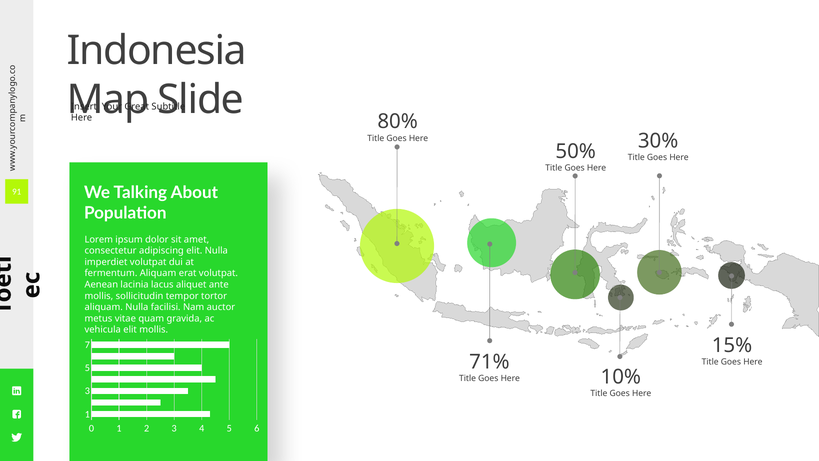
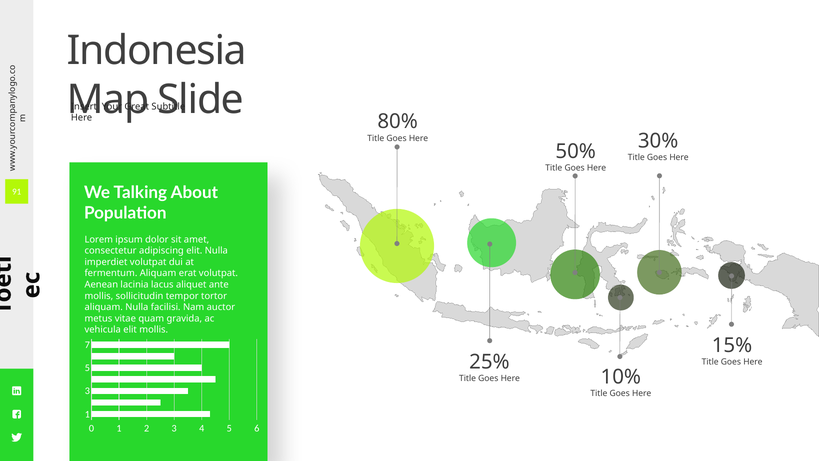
71%: 71% -> 25%
